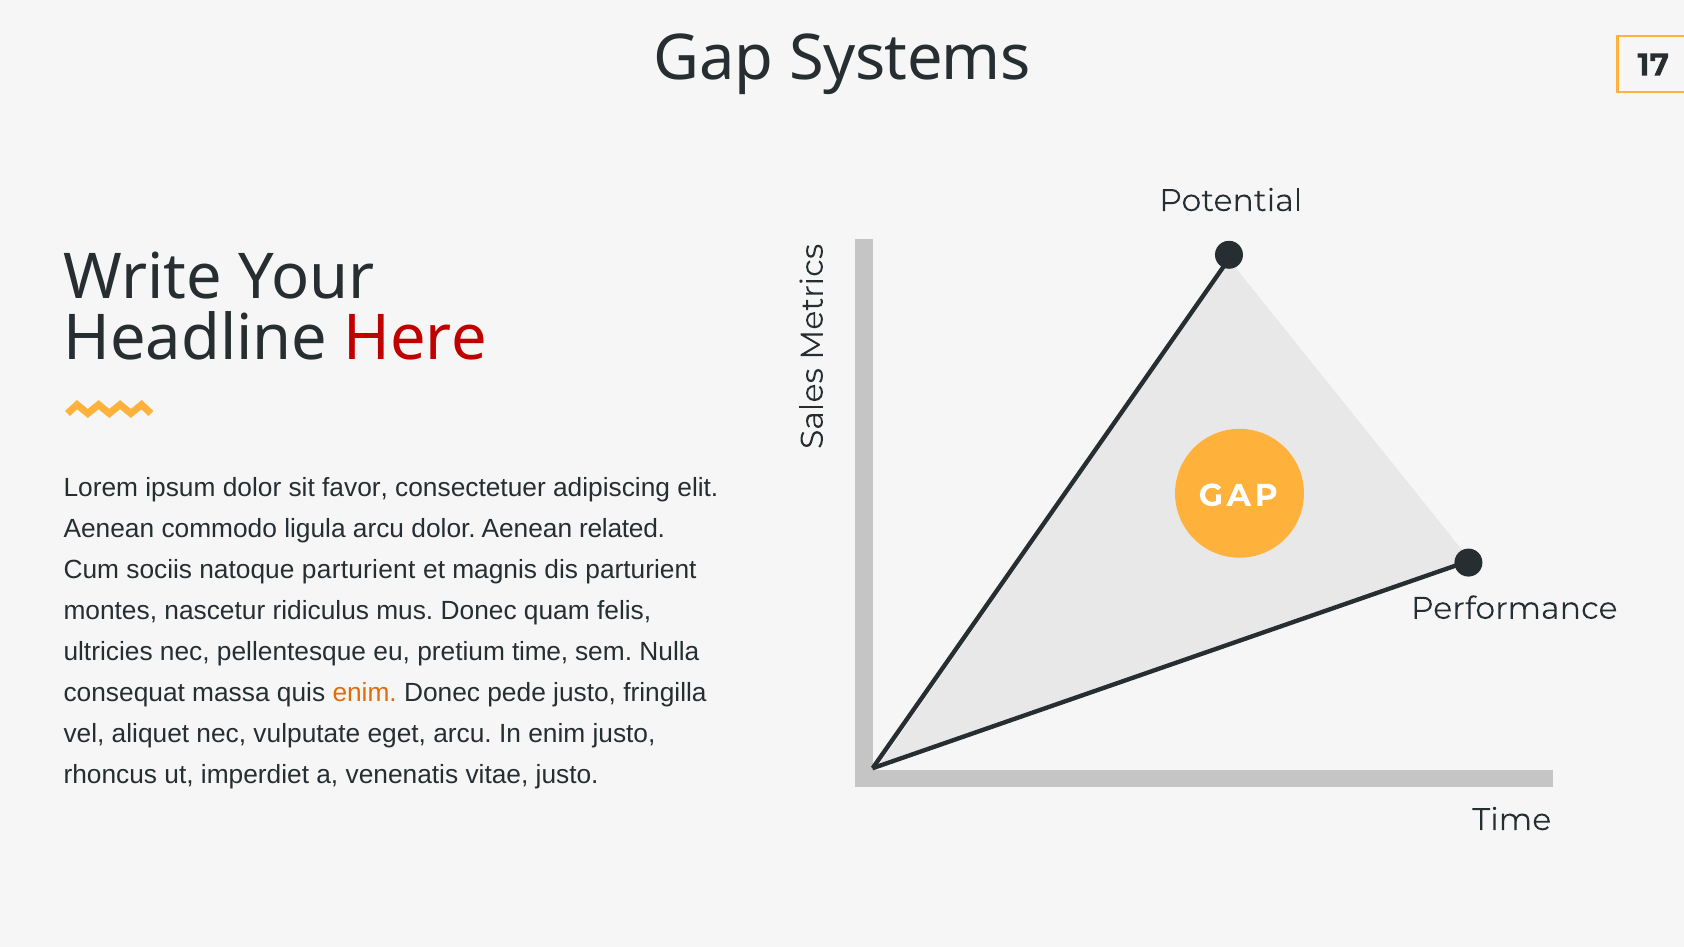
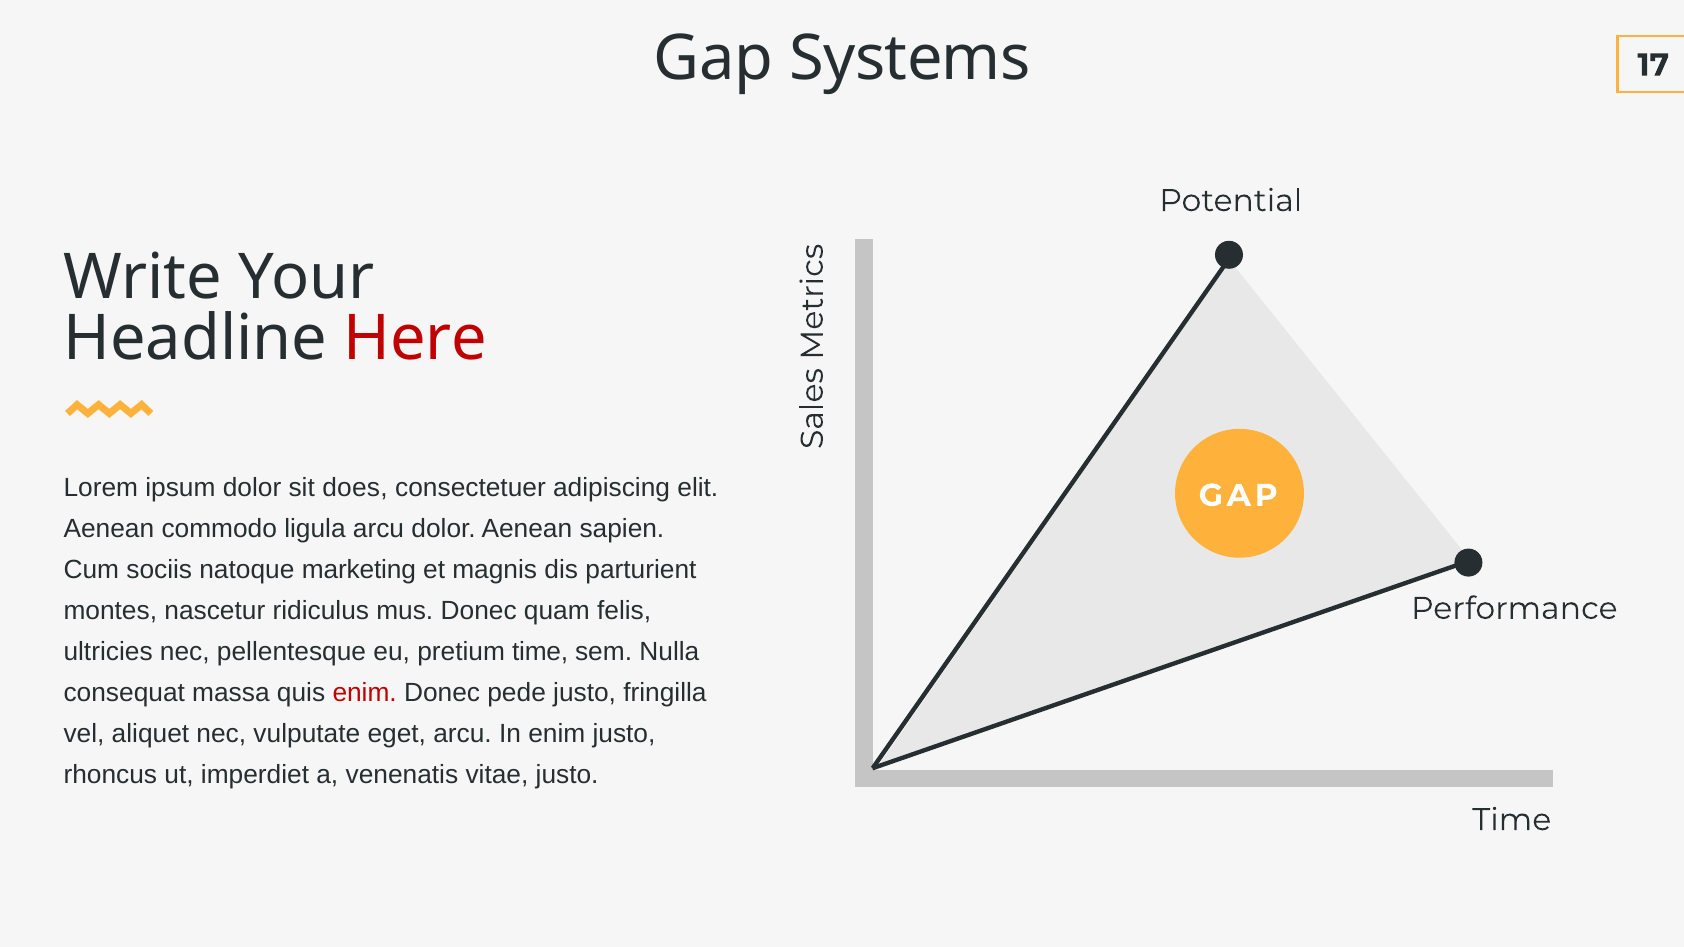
favor: favor -> does
related: related -> sapien
natoque parturient: parturient -> marketing
enim at (365, 693) colour: orange -> red
